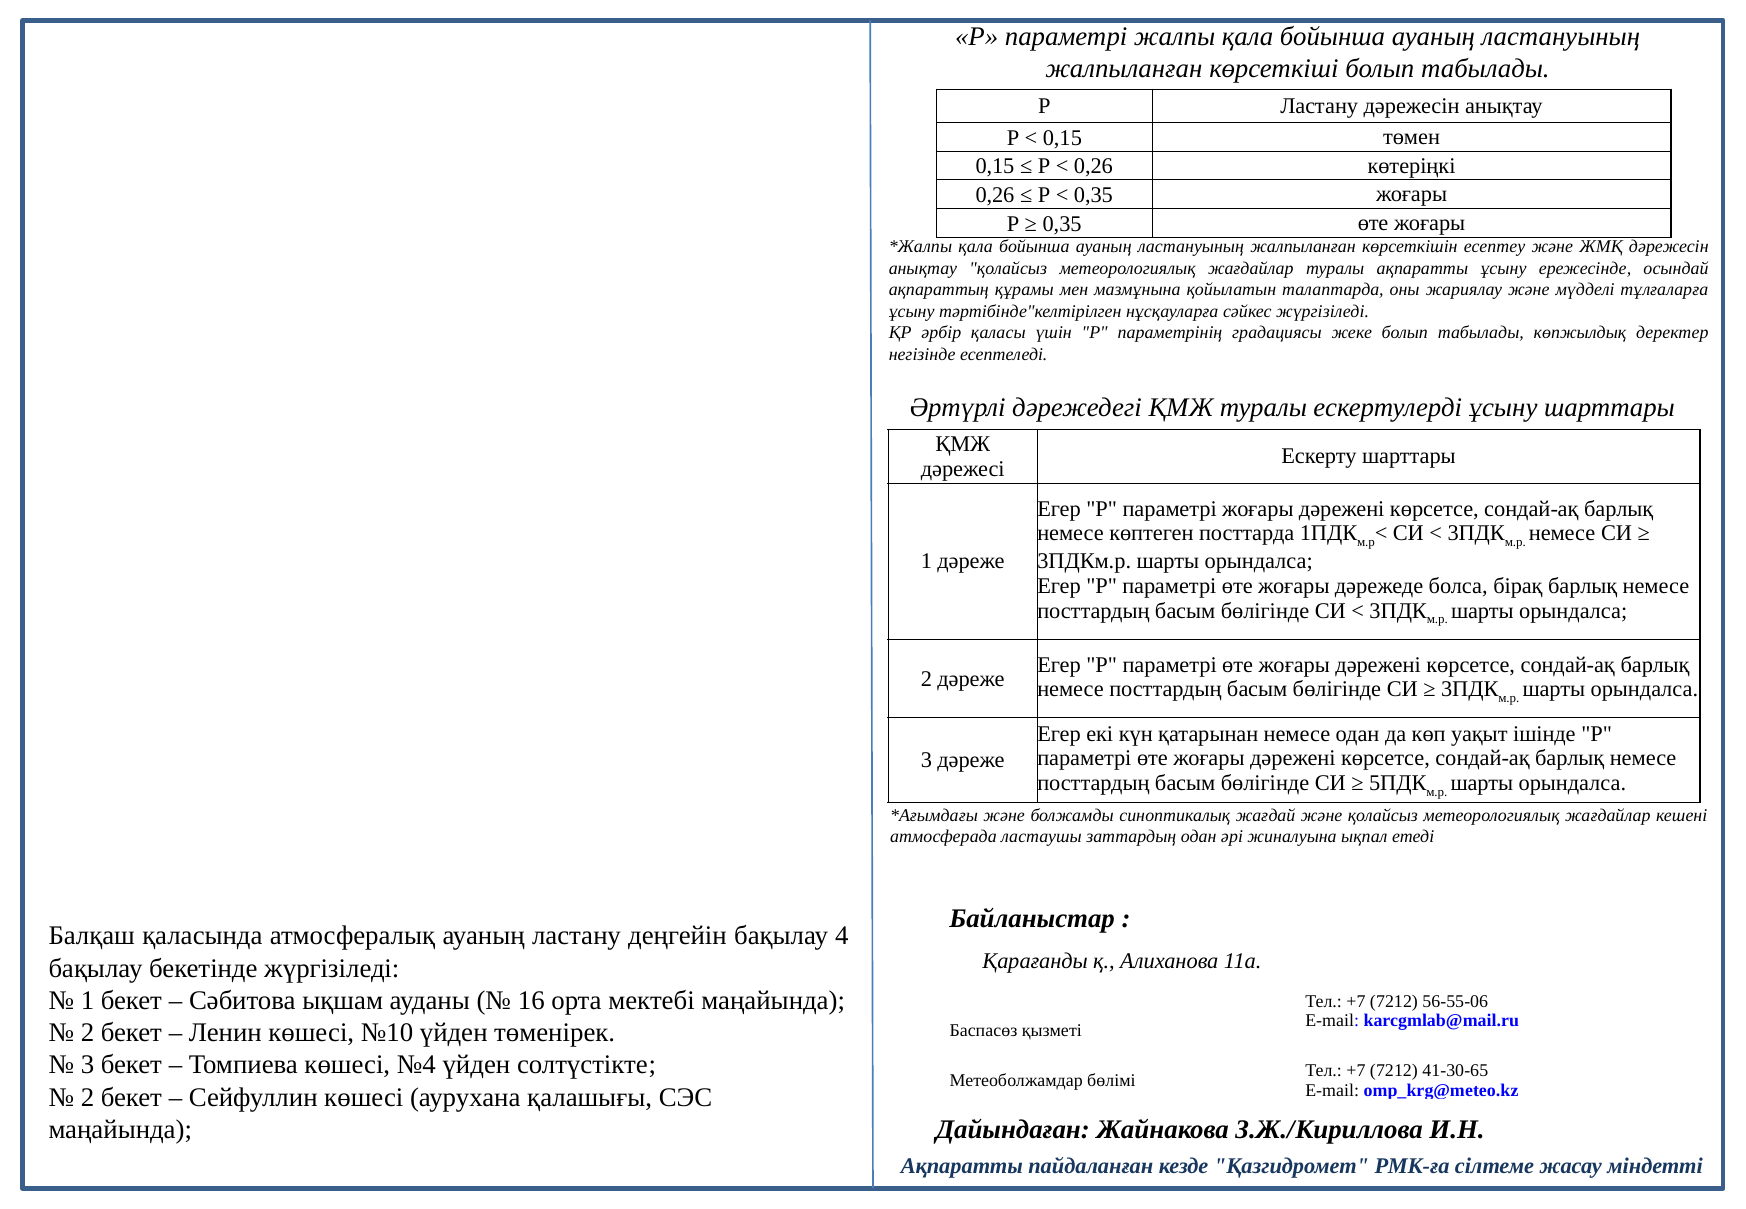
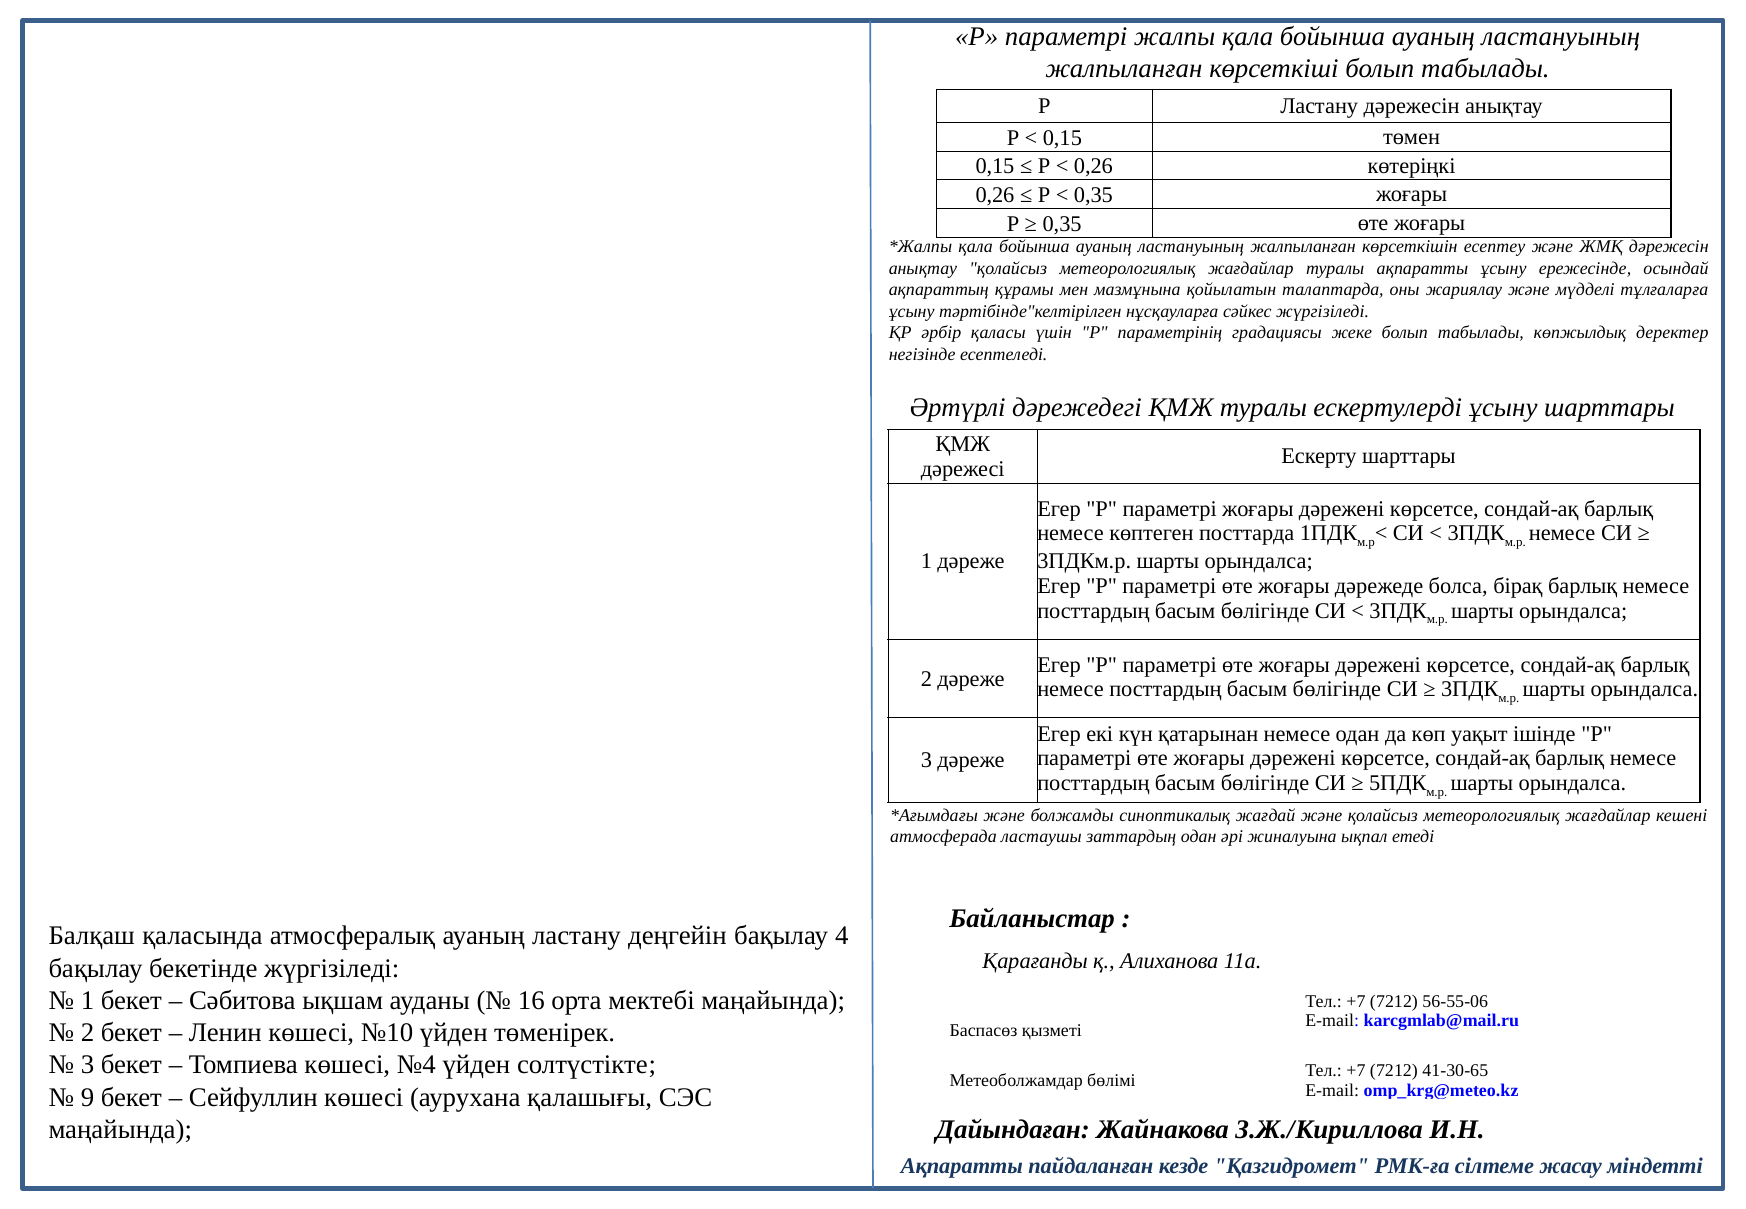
2 at (87, 1097): 2 -> 9
